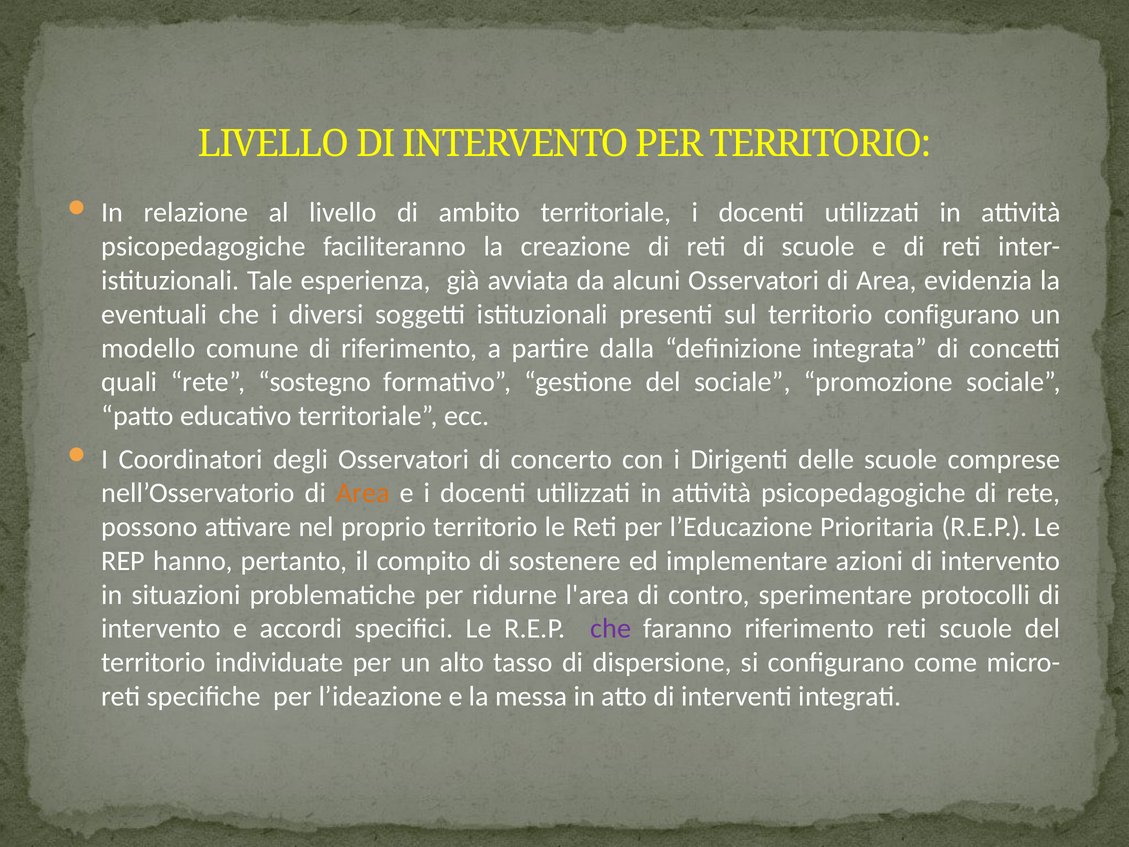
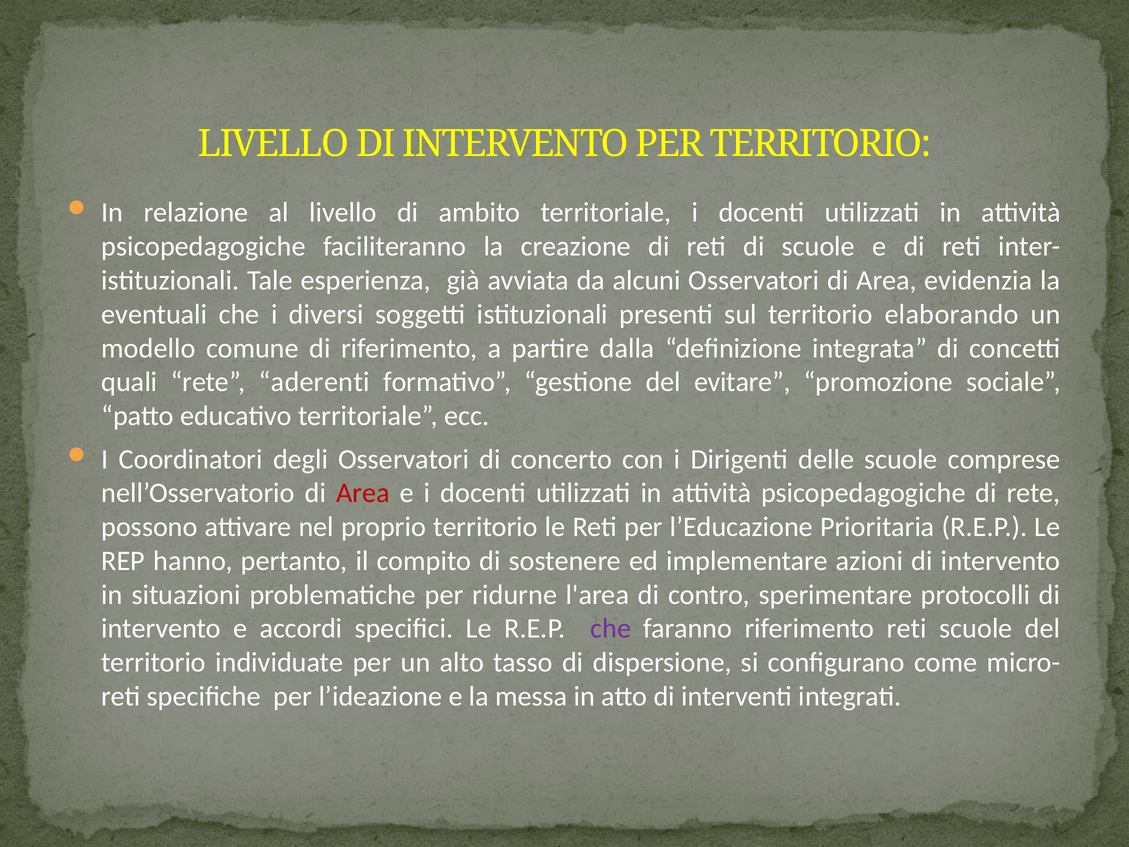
territorio configurano: configurano -> elaborando
sostegno: sostegno -> aderenti
del sociale: sociale -> evitare
Area at (363, 493) colour: orange -> red
